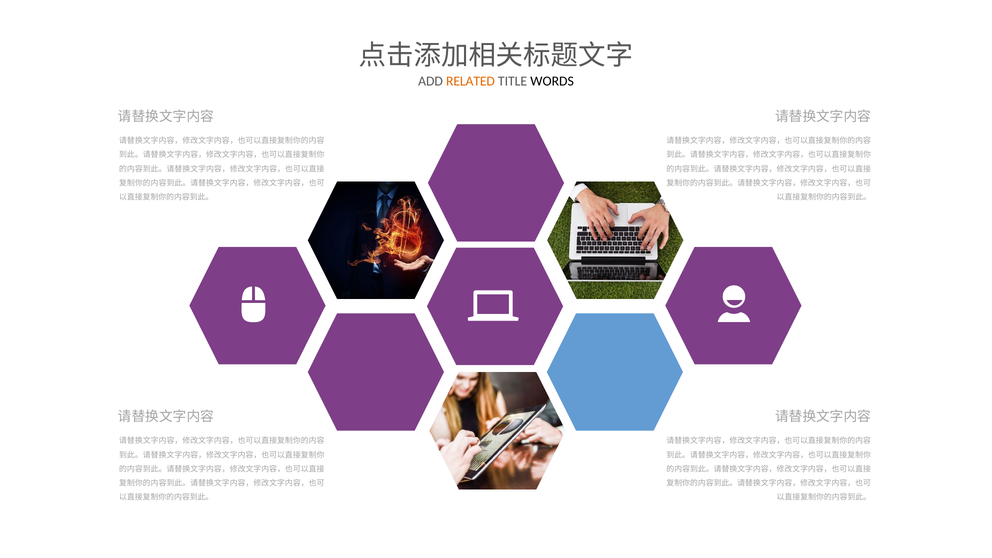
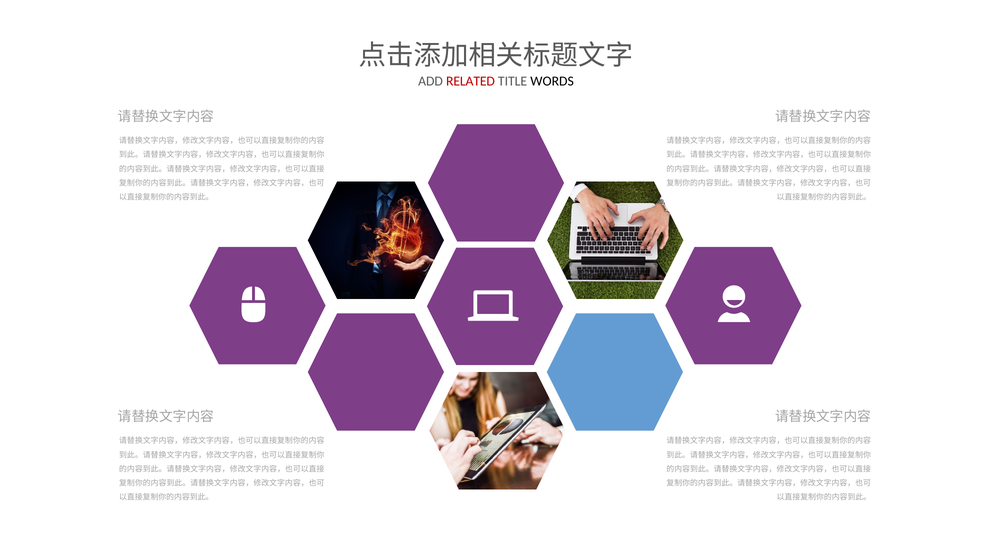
RELATED colour: orange -> red
